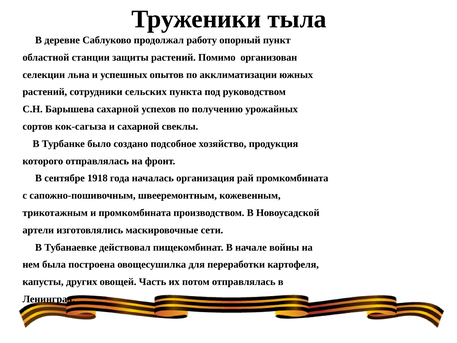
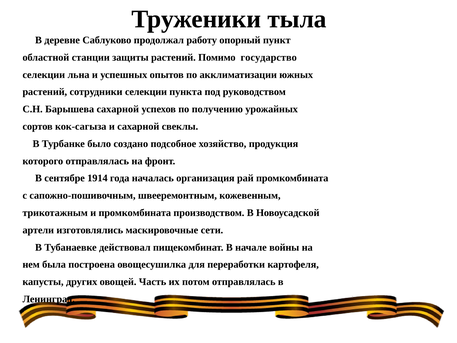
организован: организован -> государство
сотрудники сельских: сельских -> селекции
1918: 1918 -> 1914
